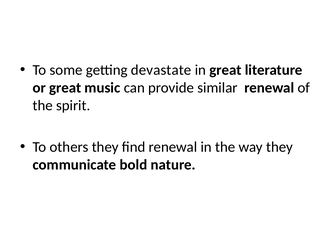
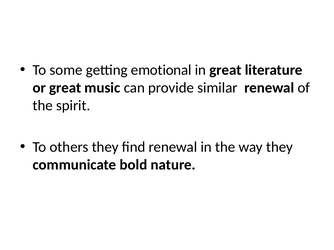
devastate: devastate -> emotional
